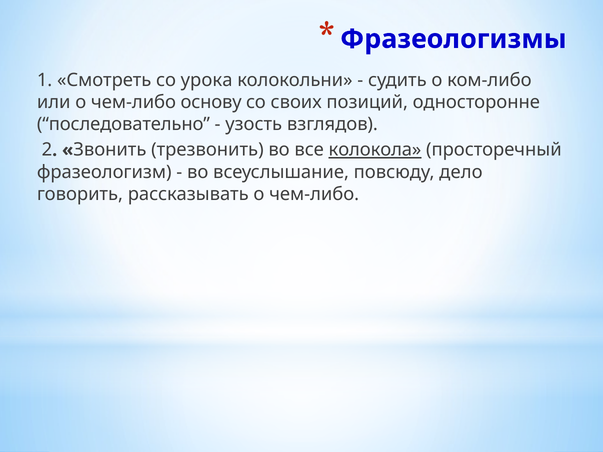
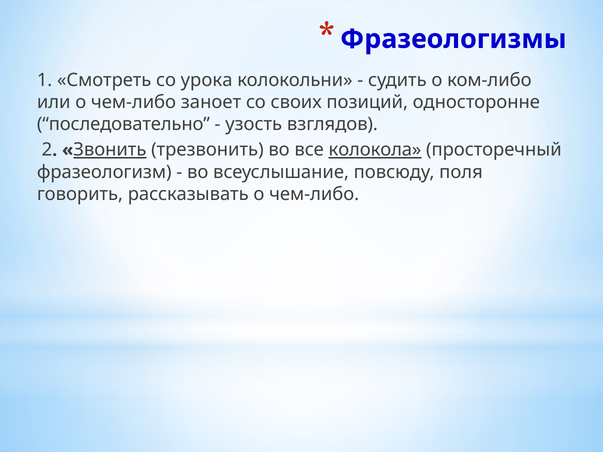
основу: основу -> заноет
Звонить underline: none -> present
дело: дело -> поля
